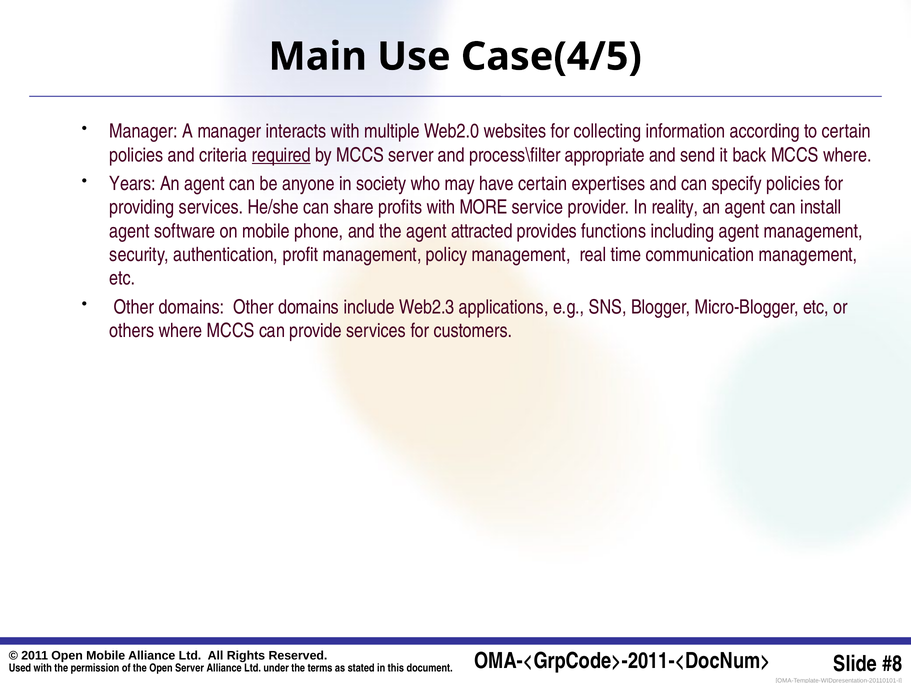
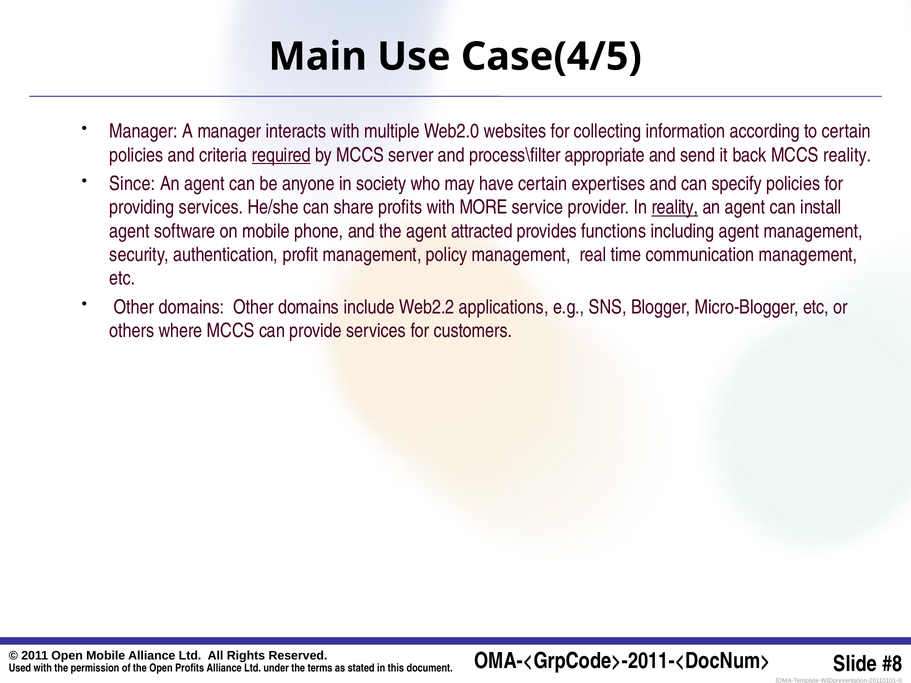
MCCS where: where -> reality
Years: Years -> Since
reality at (675, 207) underline: none -> present
Web2.3: Web2.3 -> Web2.2
Server at (190, 669): Server -> Profits
